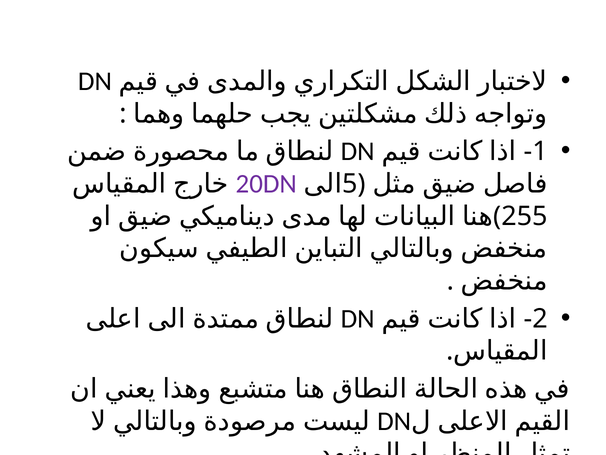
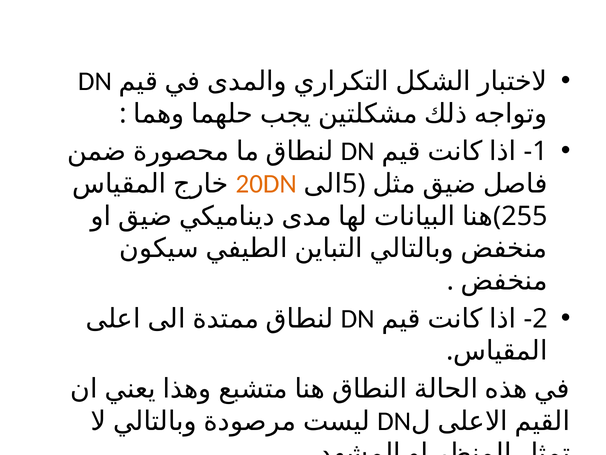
20DN colour: purple -> orange
